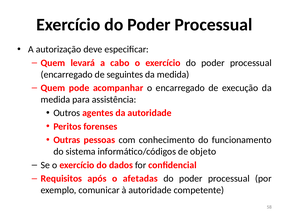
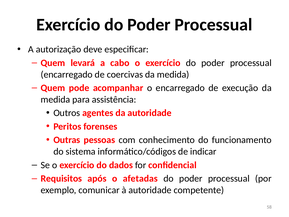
seguintes: seguintes -> coercivas
objeto: objeto -> indicar
